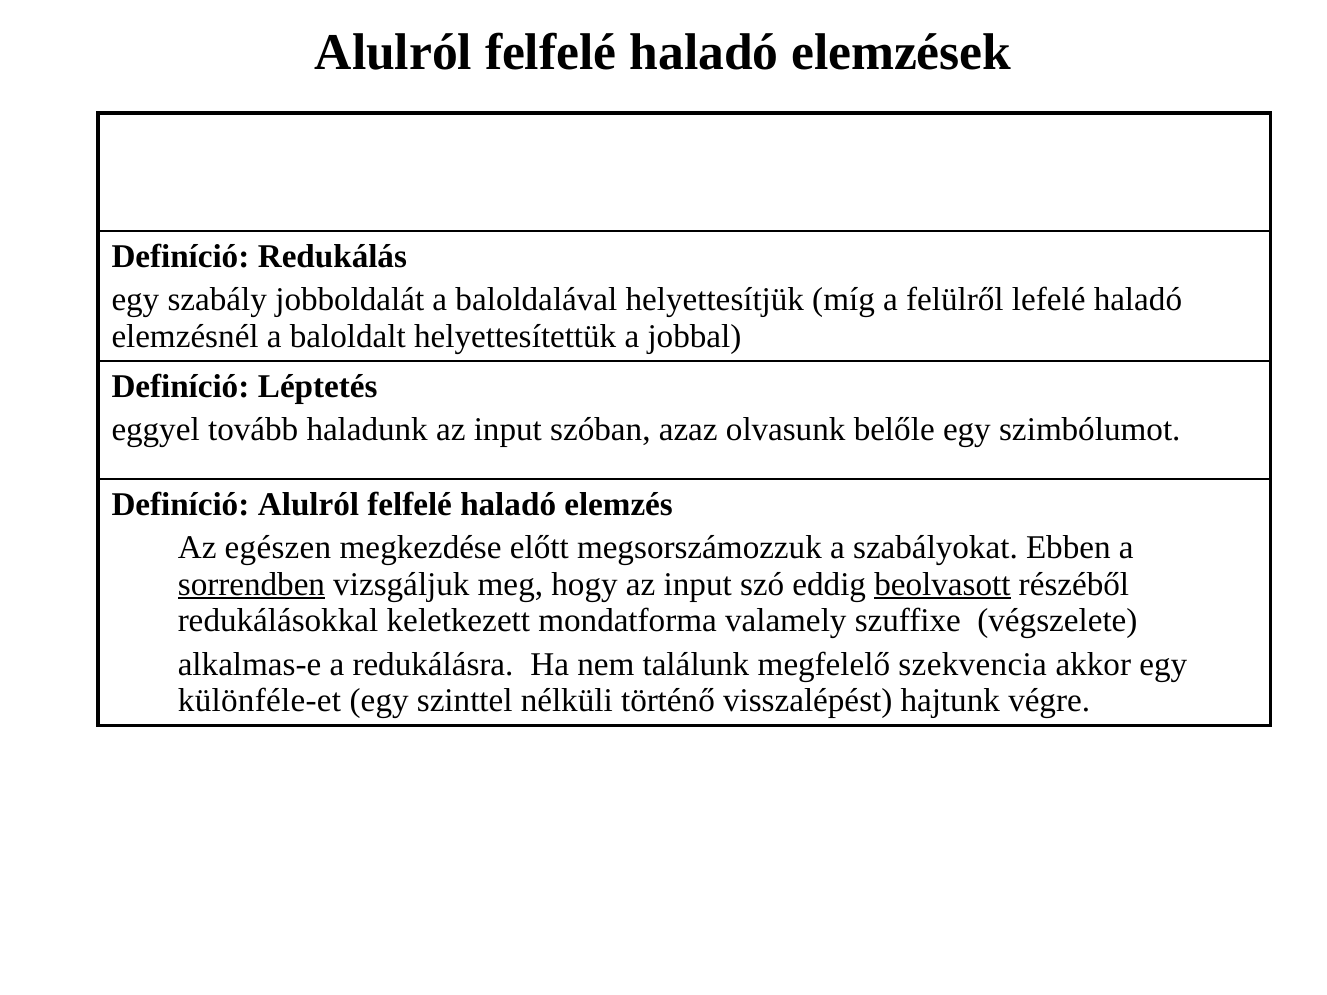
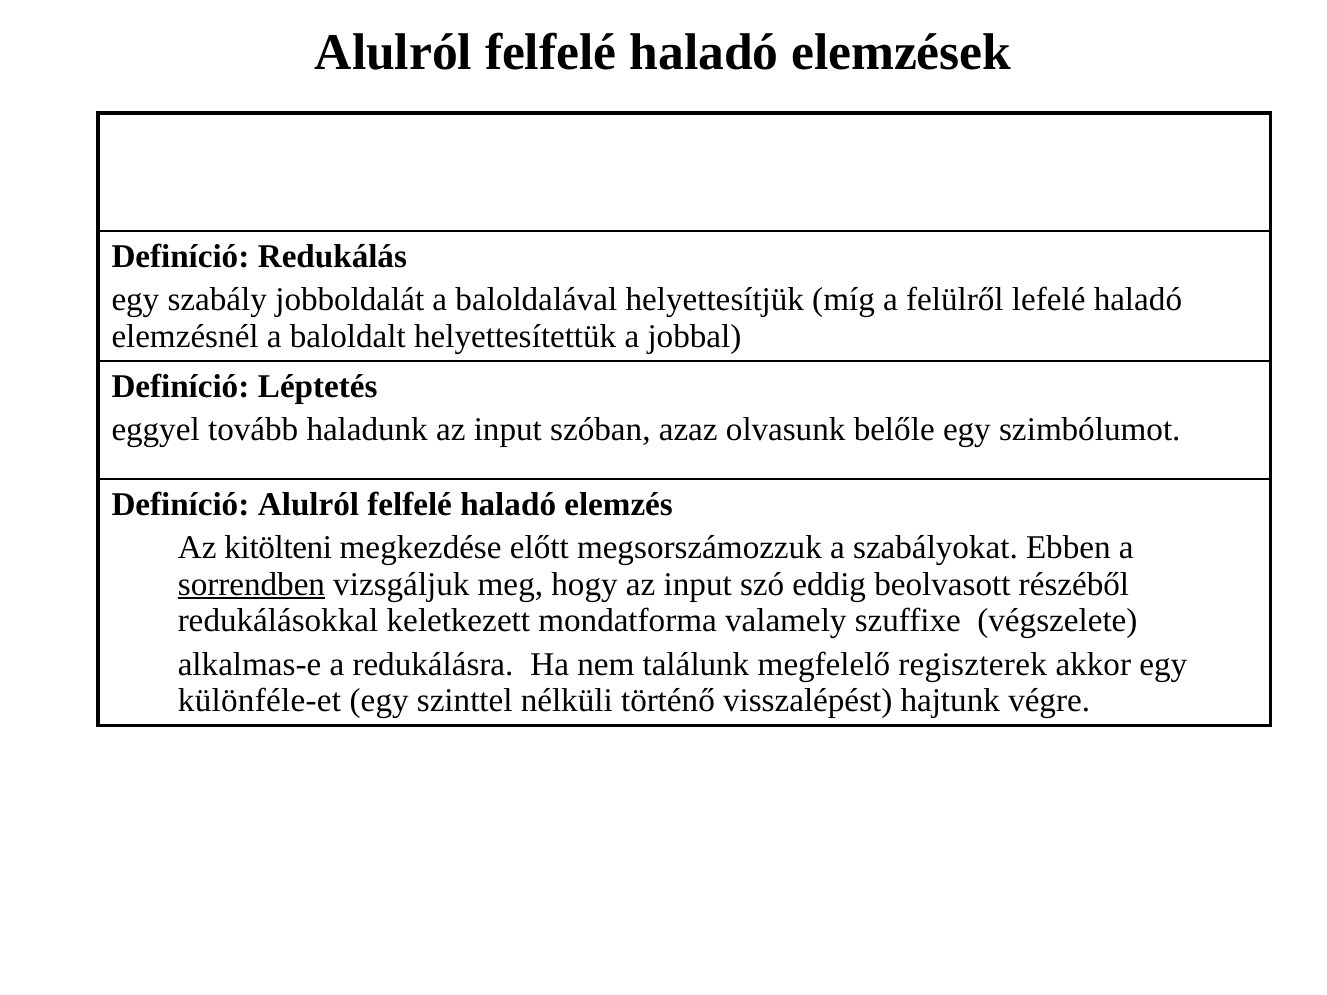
egészen: egészen -> kitölteni
beolvasott underline: present -> none
szekvencia: szekvencia -> regiszterek
